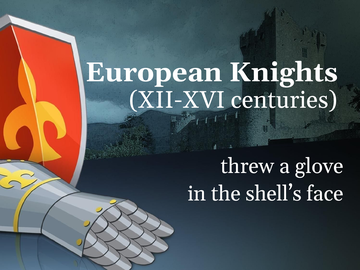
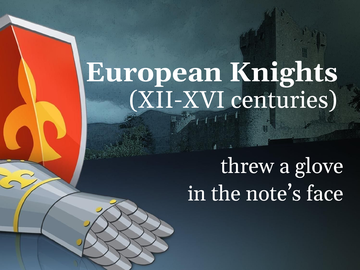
shell’s: shell’s -> note’s
